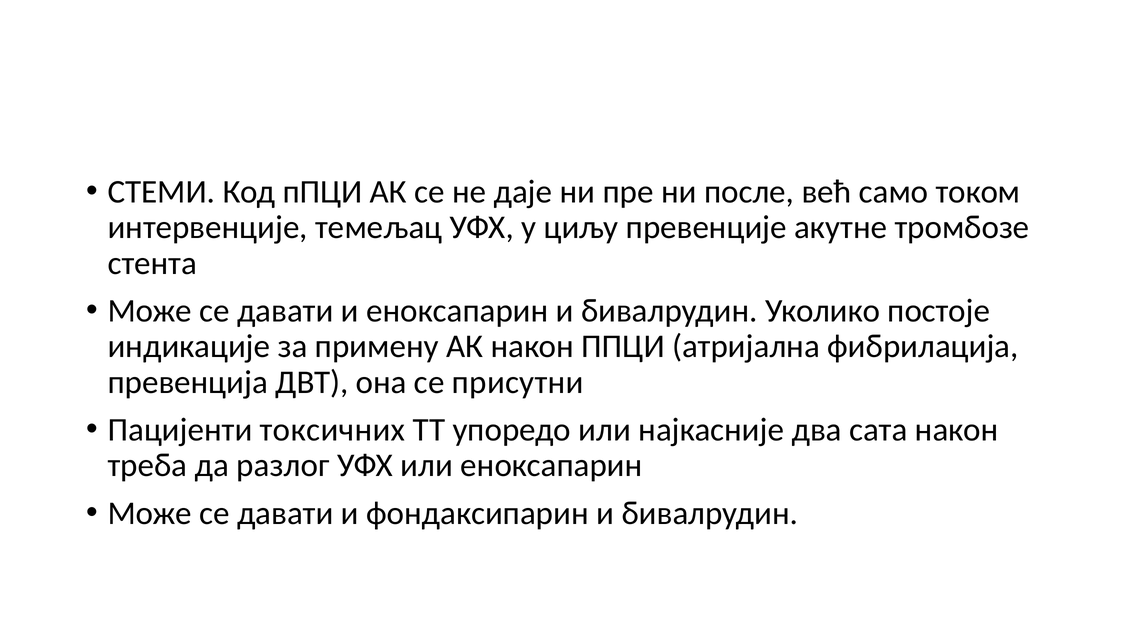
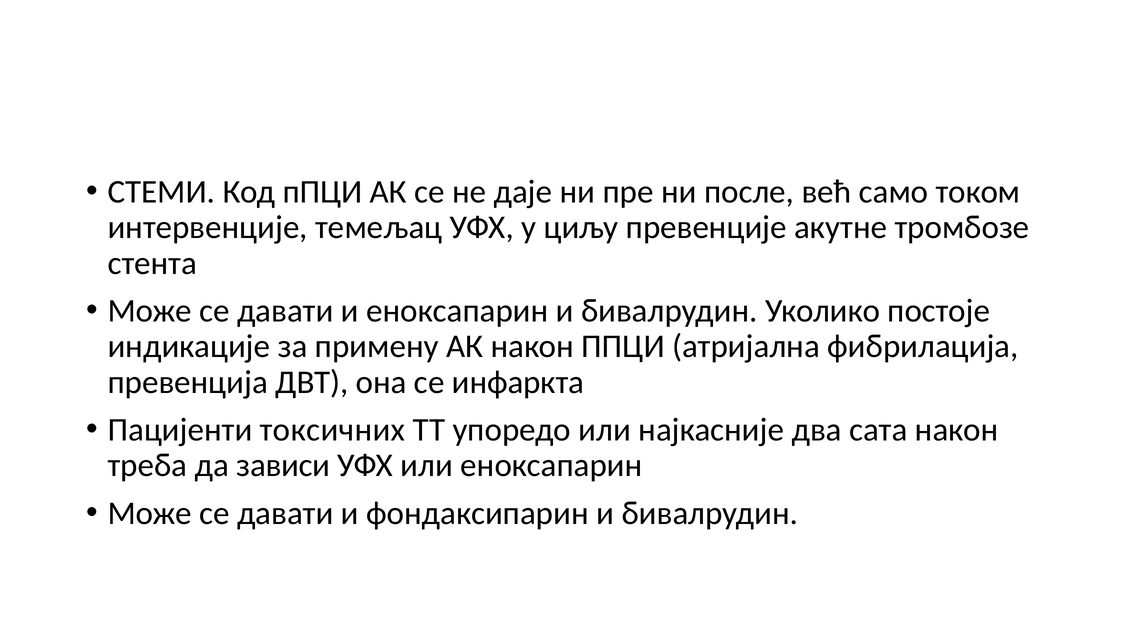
присутни: присутни -> инфаркта
разлог: разлог -> зависи
